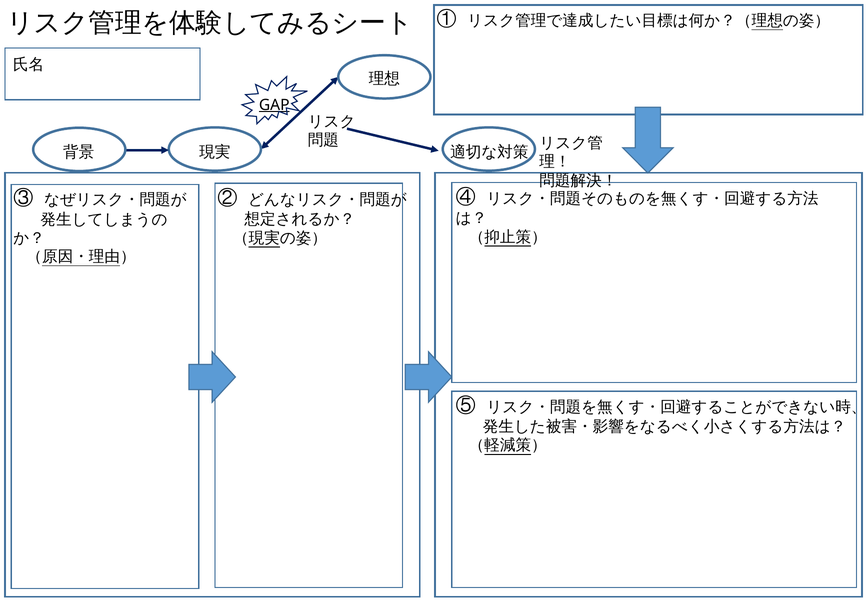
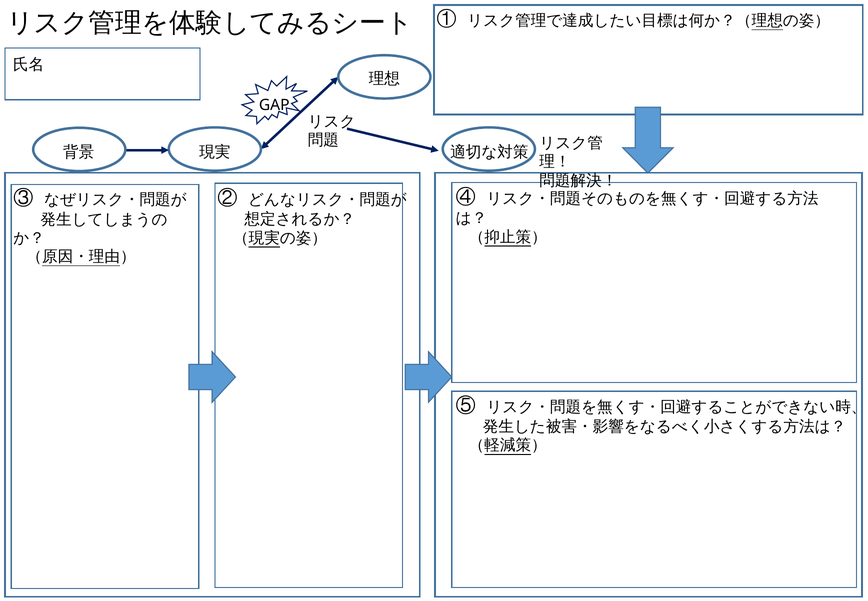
GAP underline: present -> none
